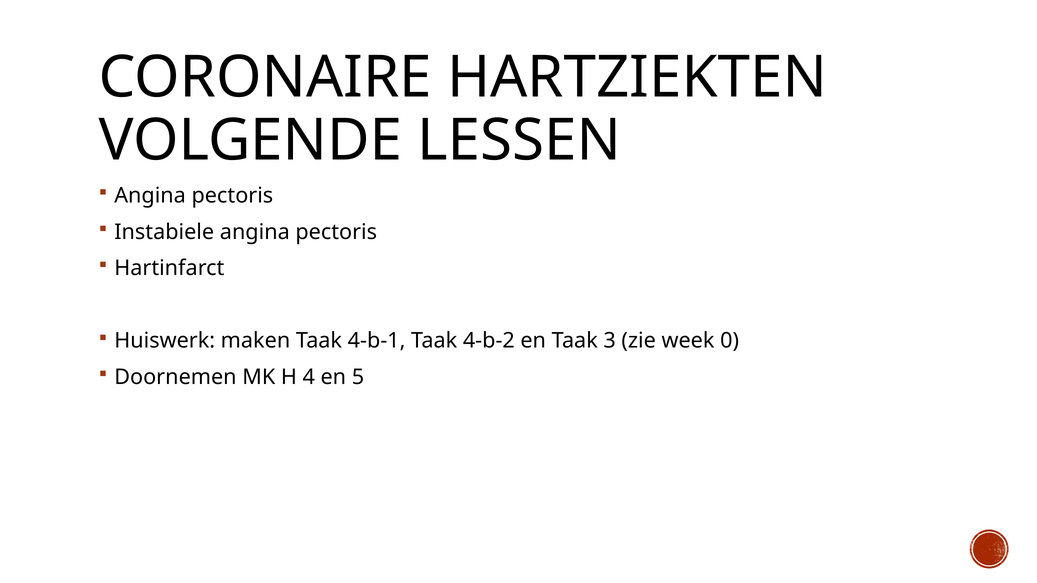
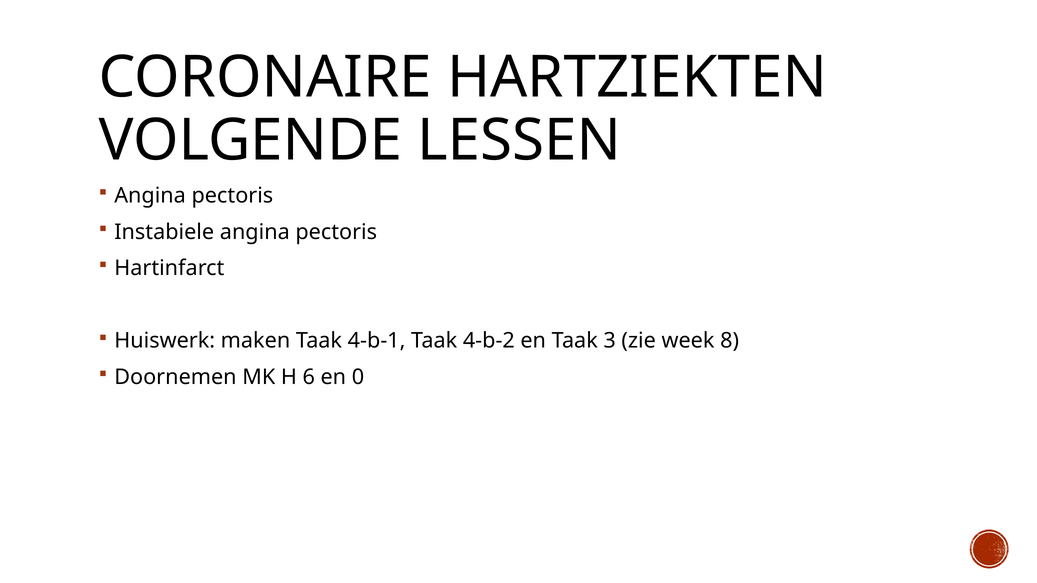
0: 0 -> 8
4: 4 -> 6
5: 5 -> 0
